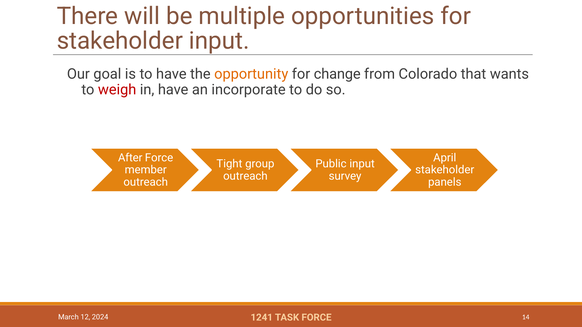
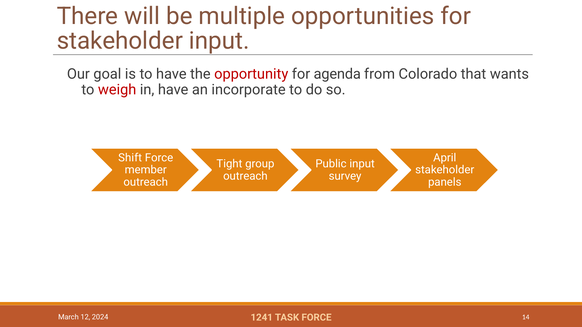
opportunity colour: orange -> red
change: change -> agenda
After: After -> Shift
